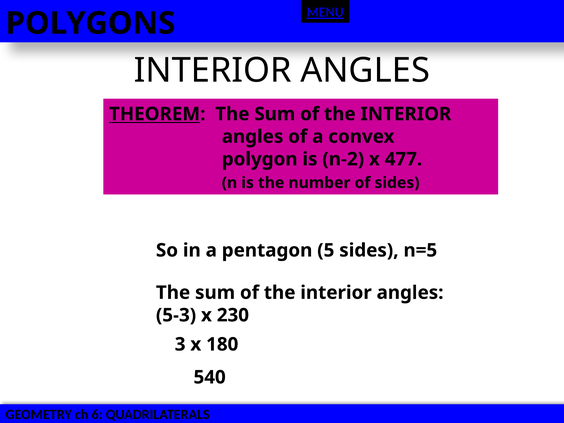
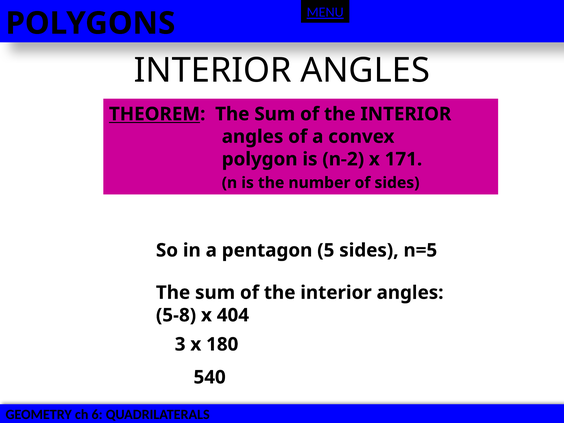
477: 477 -> 171
5-3: 5-3 -> 5-8
230: 230 -> 404
